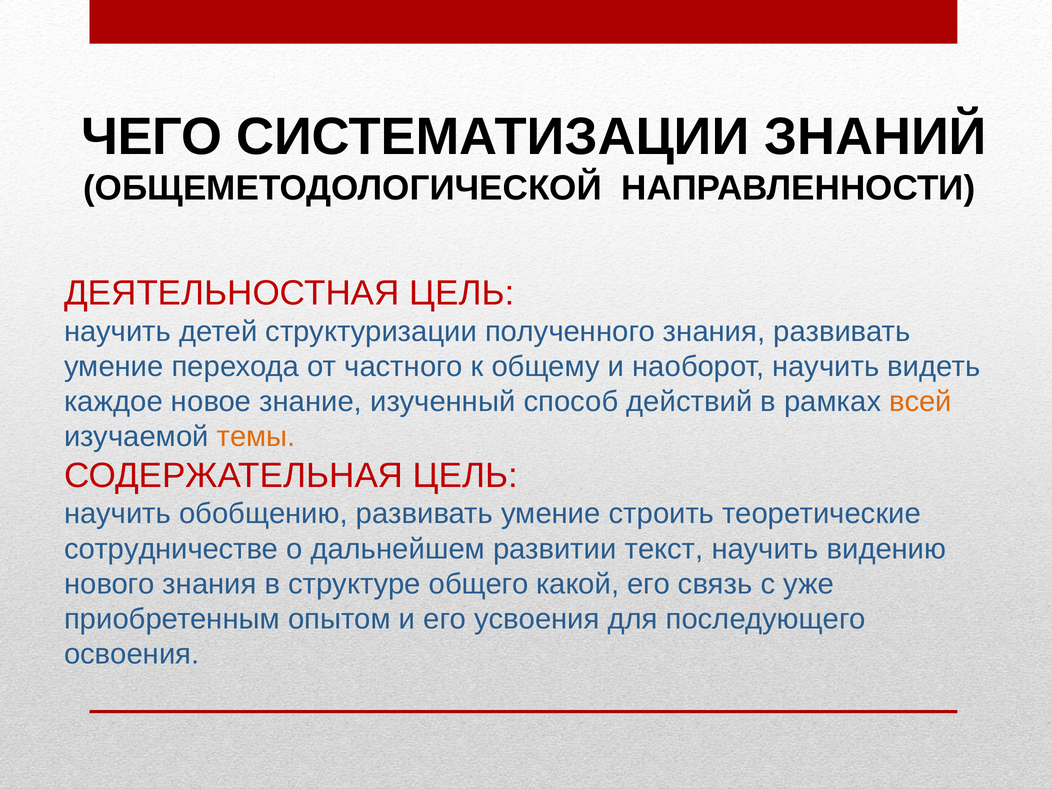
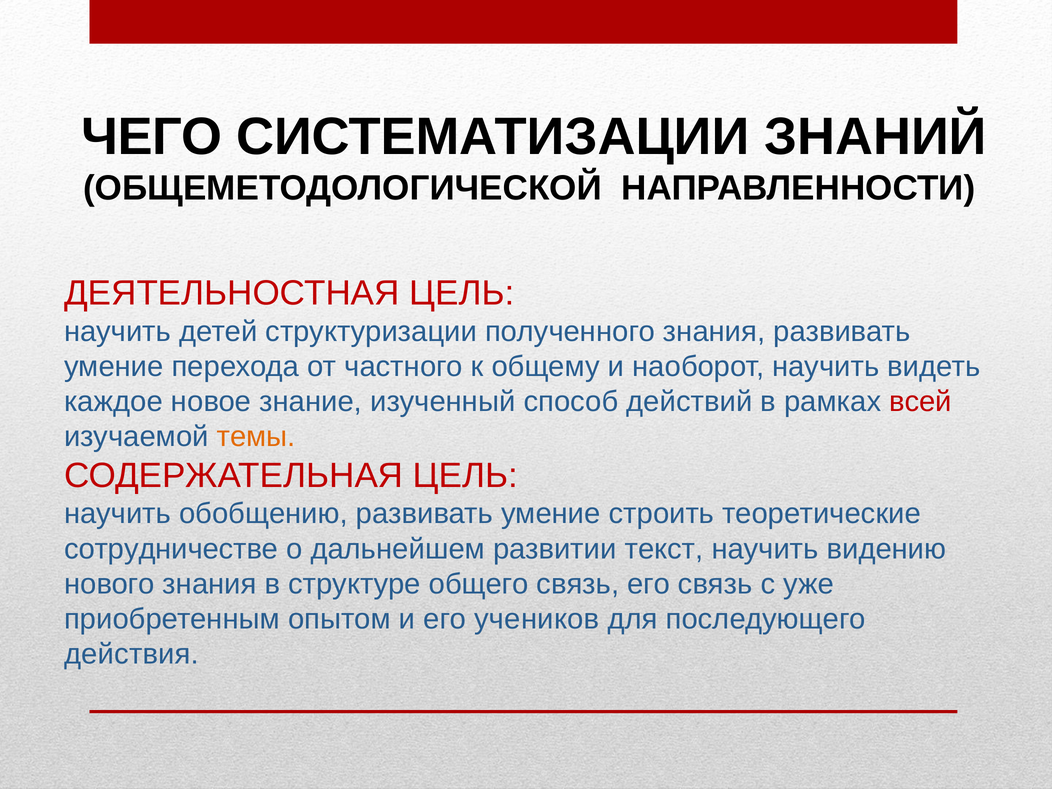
всей colour: orange -> red
общего какой: какой -> связь
усвоения: усвоения -> учеников
освоения: освоения -> действия
